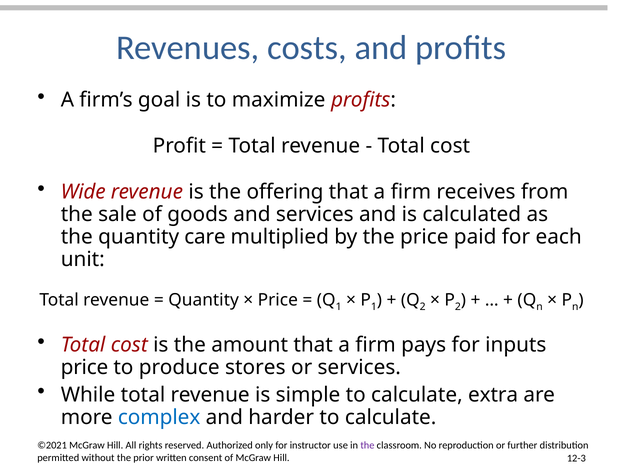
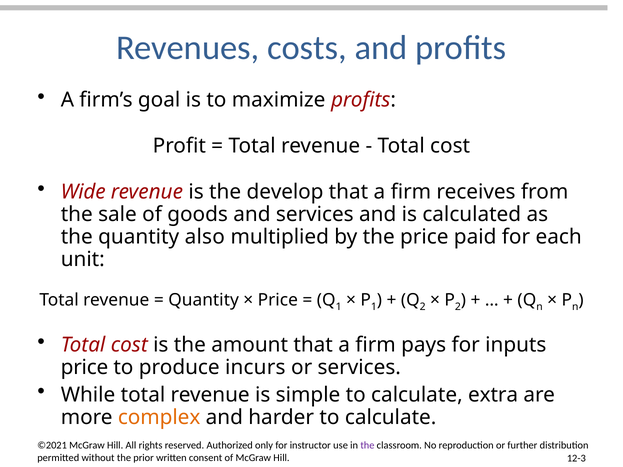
offering: offering -> develop
care: care -> also
stores: stores -> incurs
complex colour: blue -> orange
